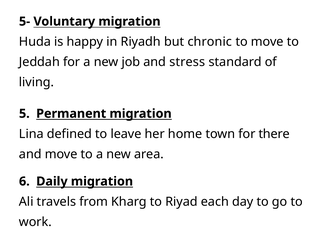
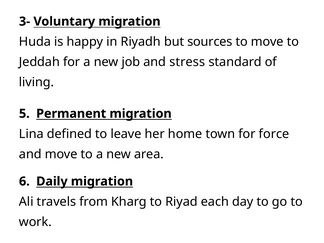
5-: 5- -> 3-
chronic: chronic -> sources
there: there -> force
